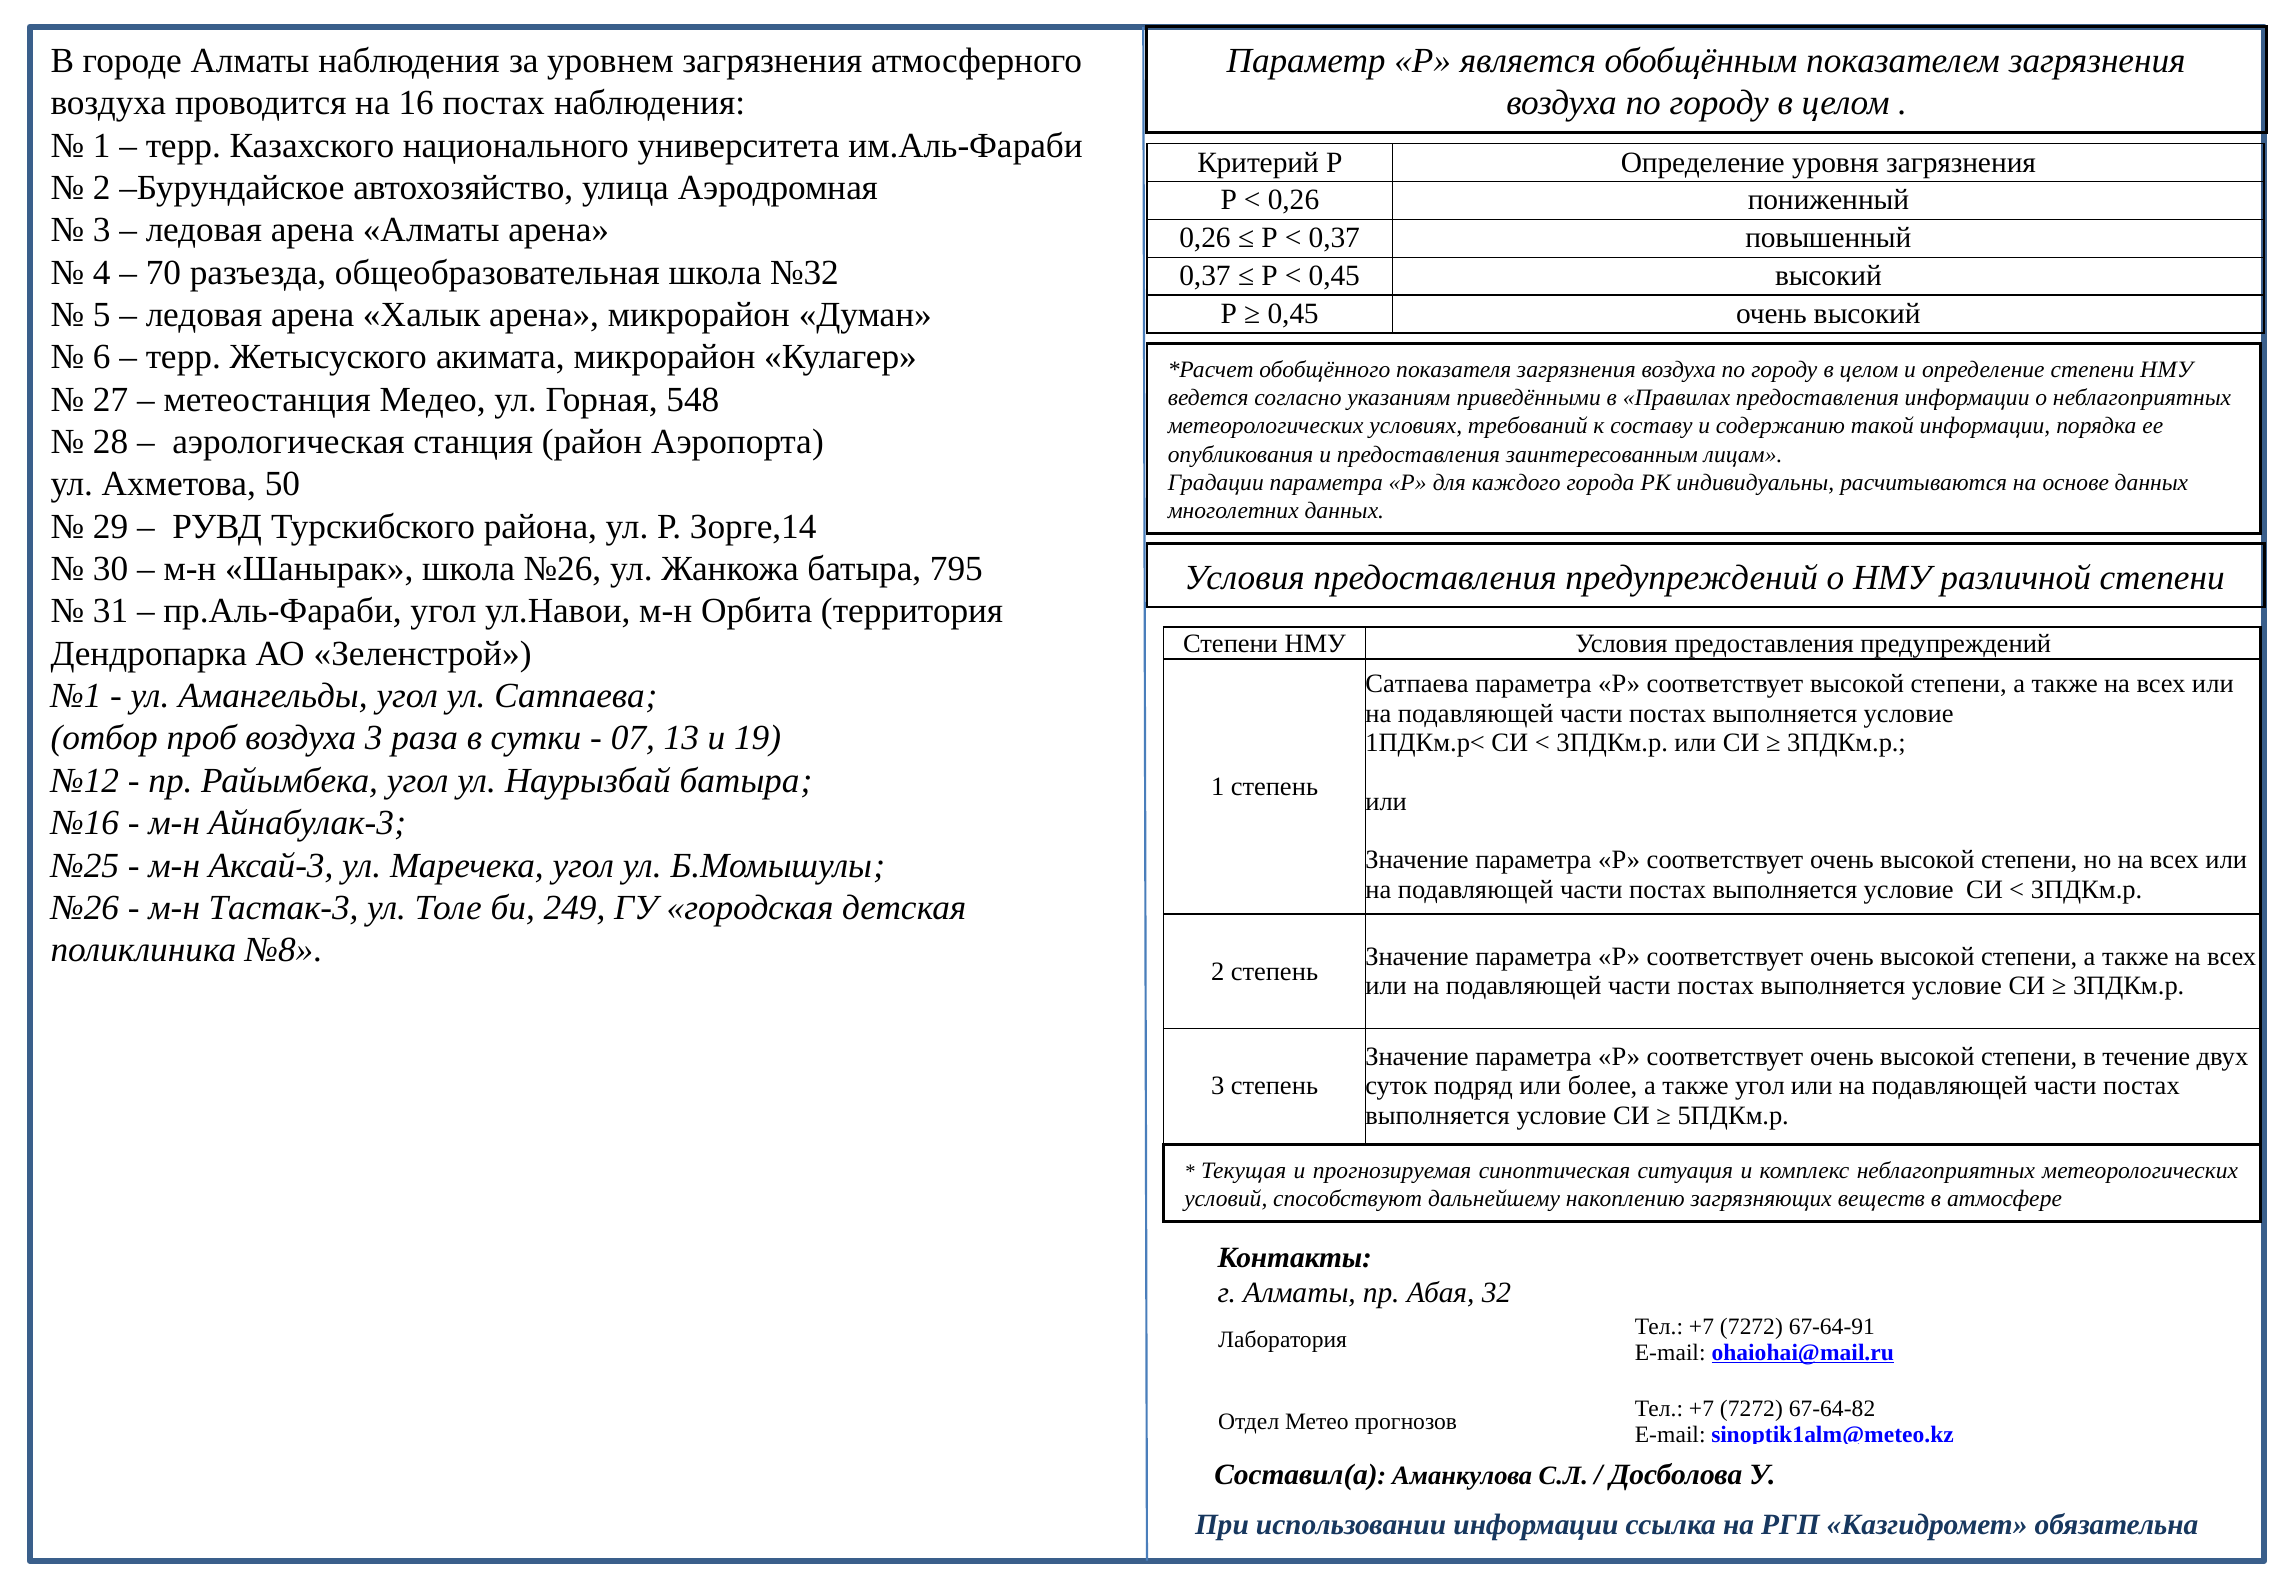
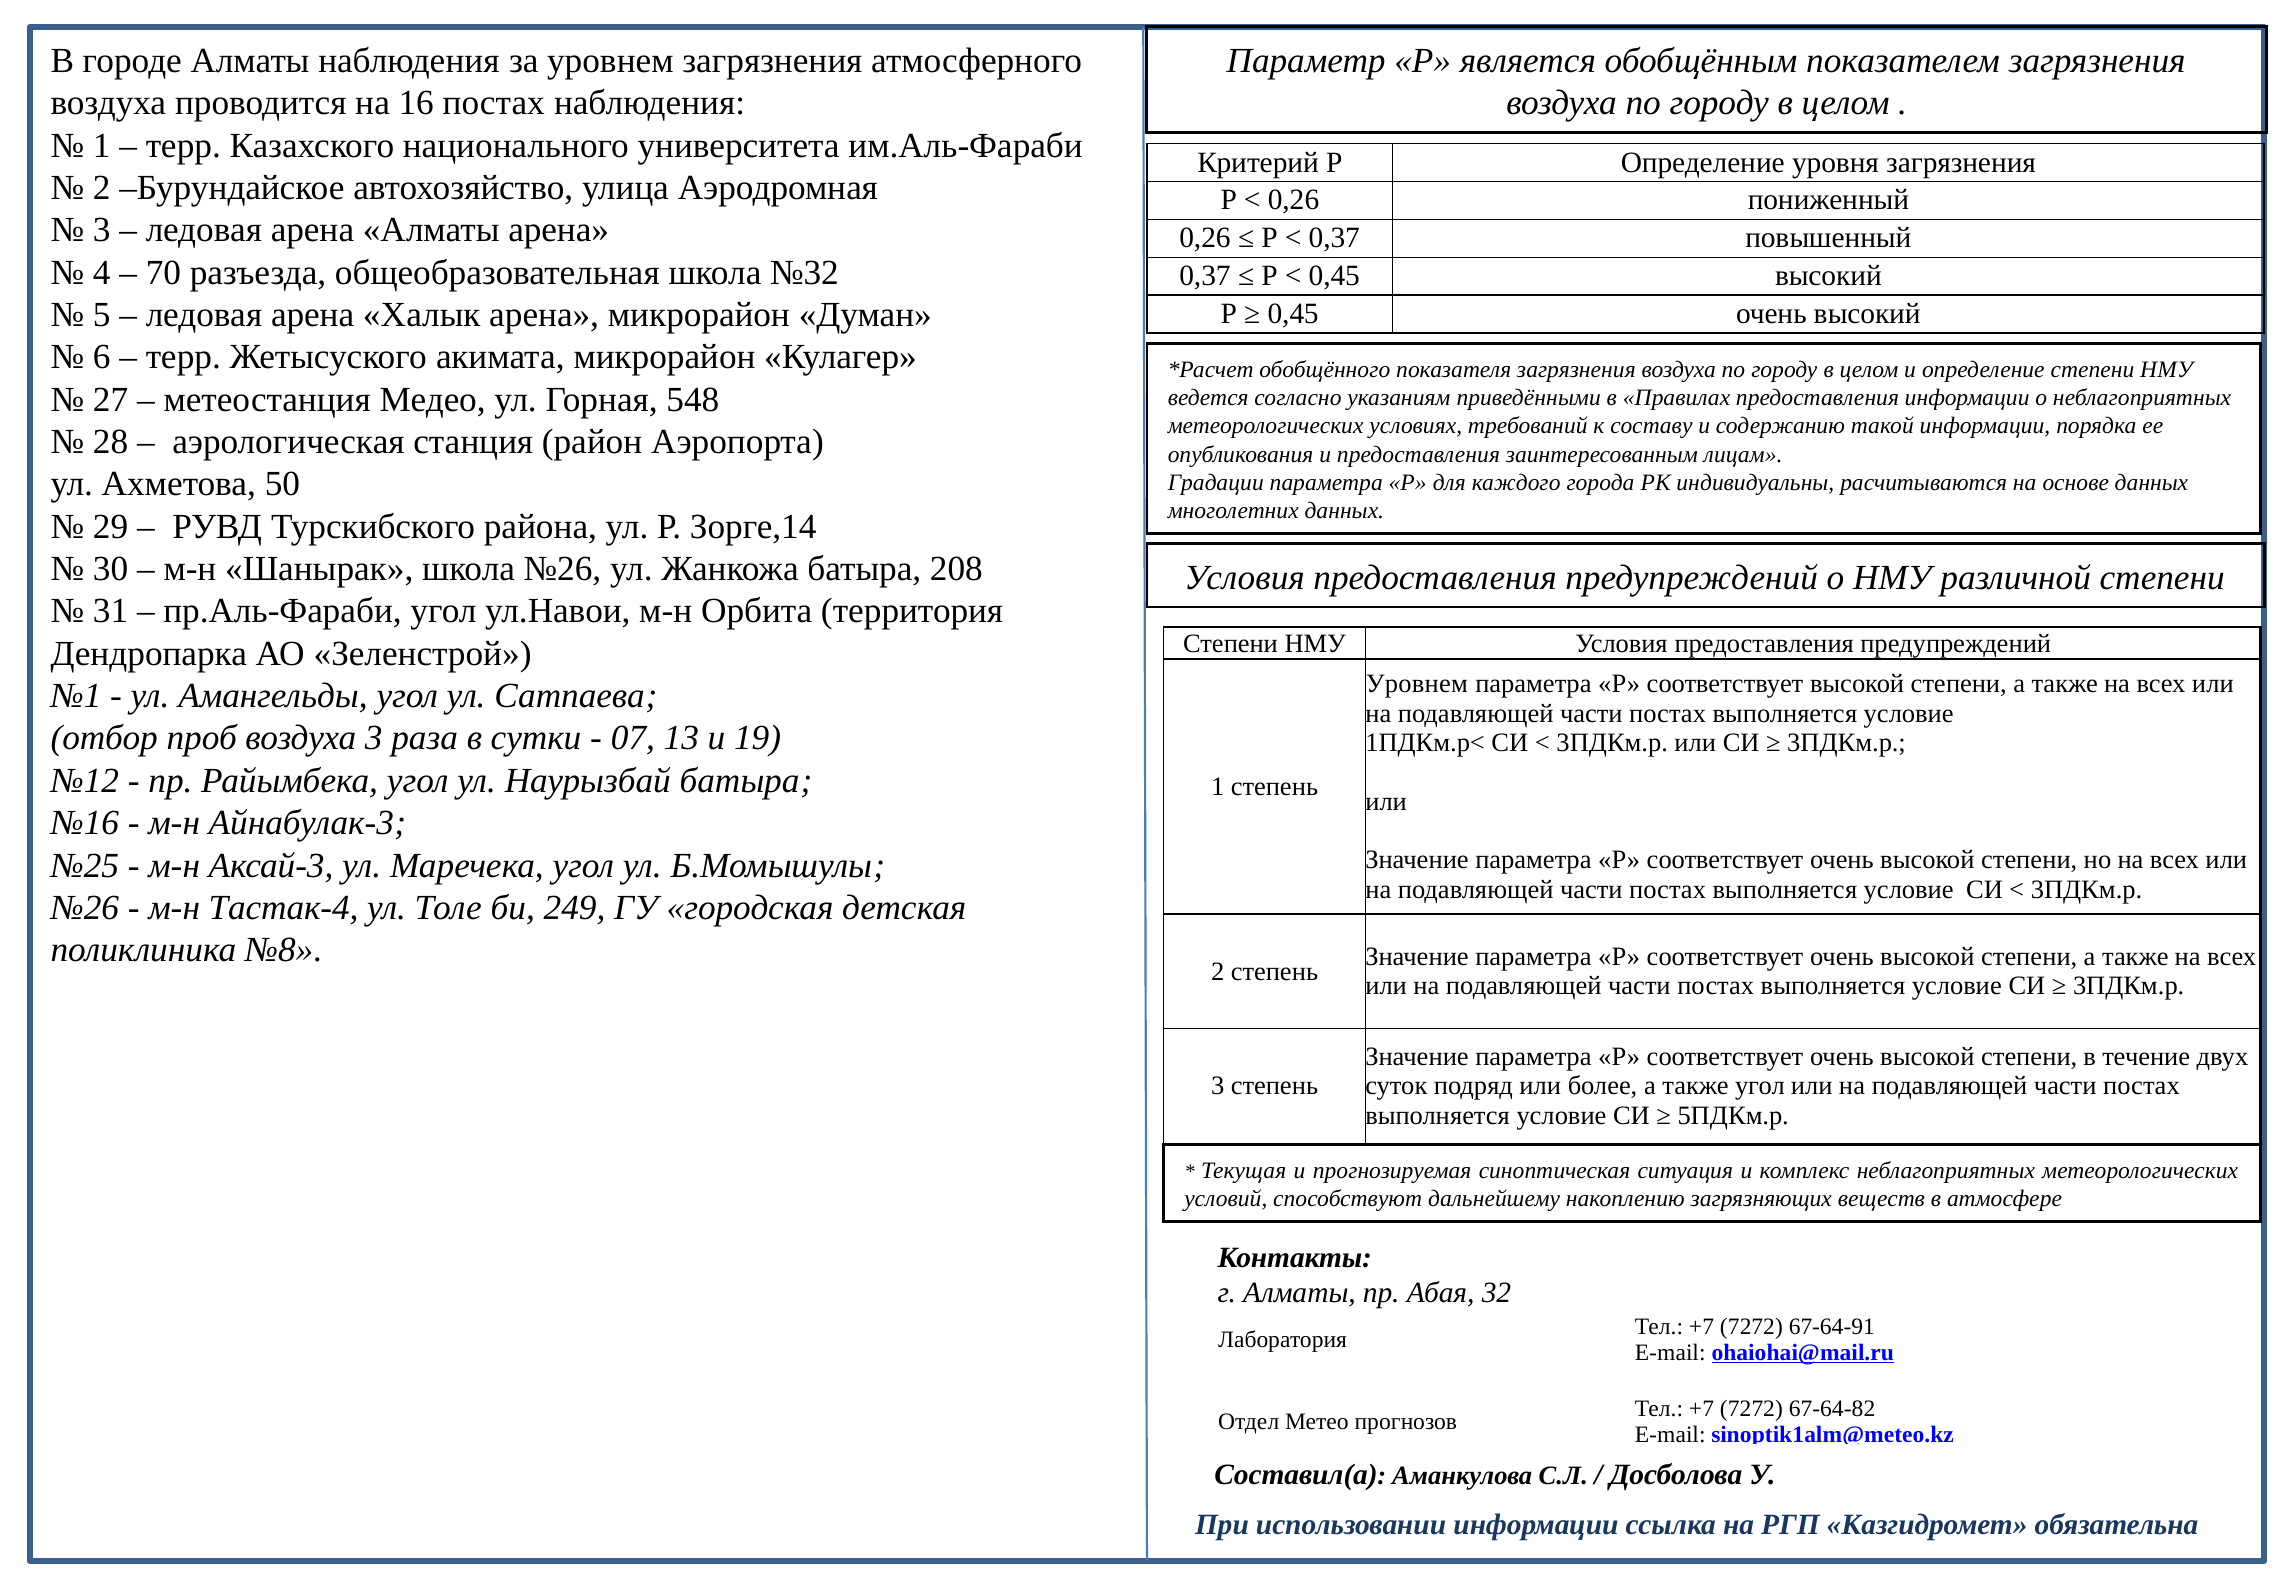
795: 795 -> 208
Сатпаева at (1417, 684): Сатпаева -> Уровнем
Тастак-3: Тастак-3 -> Тастак-4
